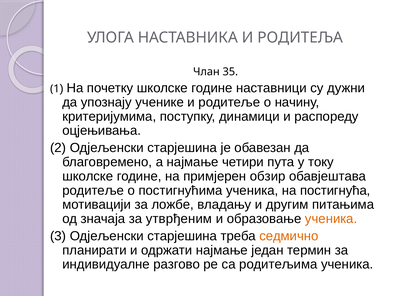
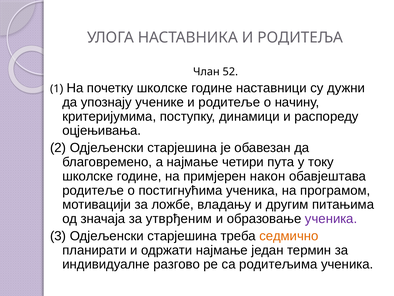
35: 35 -> 52
обзир: обзир -> након
постигнућа: постигнућа -> програмом
ученика at (331, 218) colour: orange -> purple
